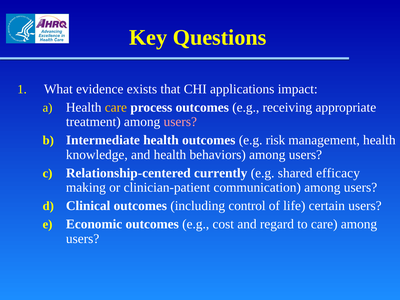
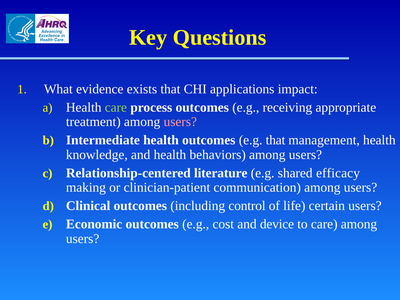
care at (116, 107) colour: yellow -> light green
e.g risk: risk -> that
currently: currently -> literature
regard: regard -> device
